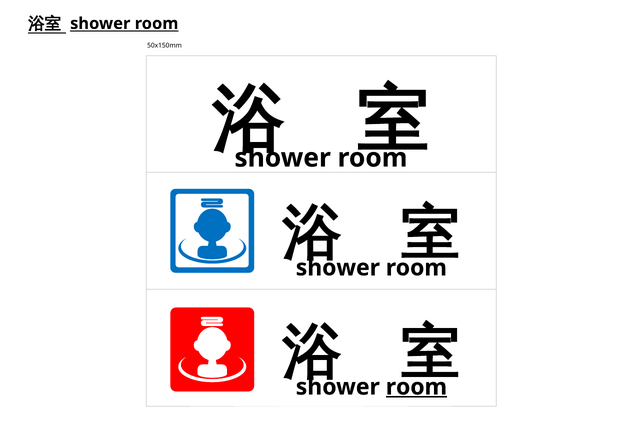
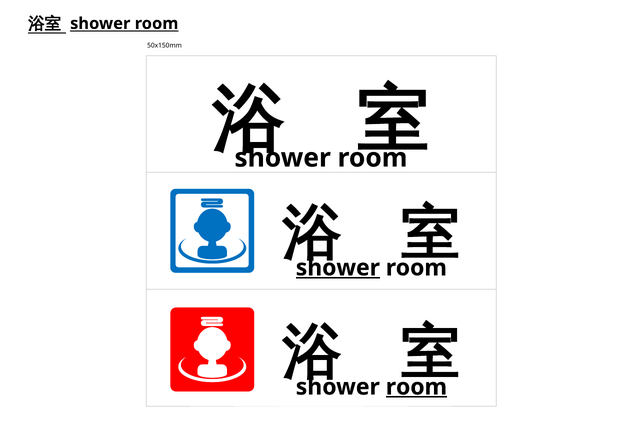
shower at (338, 267) underline: none -> present
